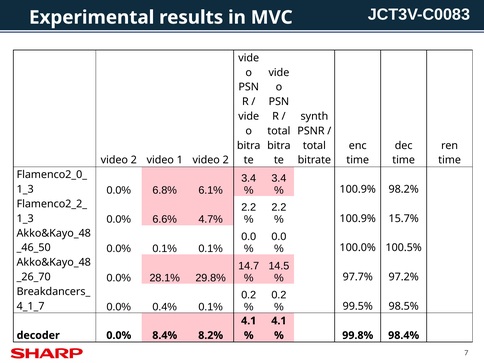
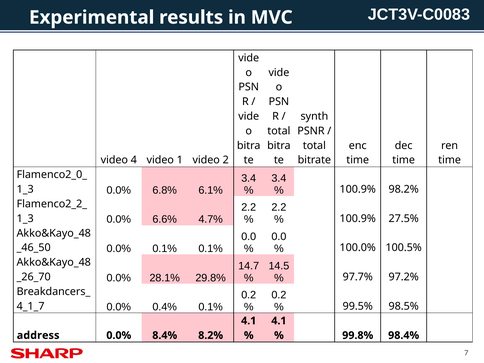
2 at (134, 160): 2 -> 4
15.7%: 15.7% -> 27.5%
decoder: decoder -> address
